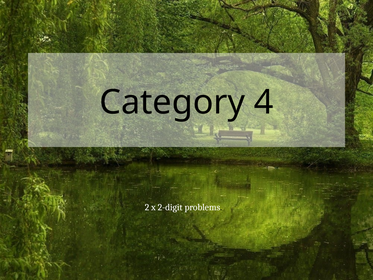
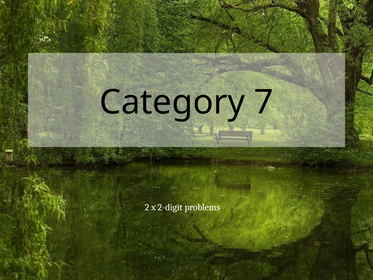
4: 4 -> 7
